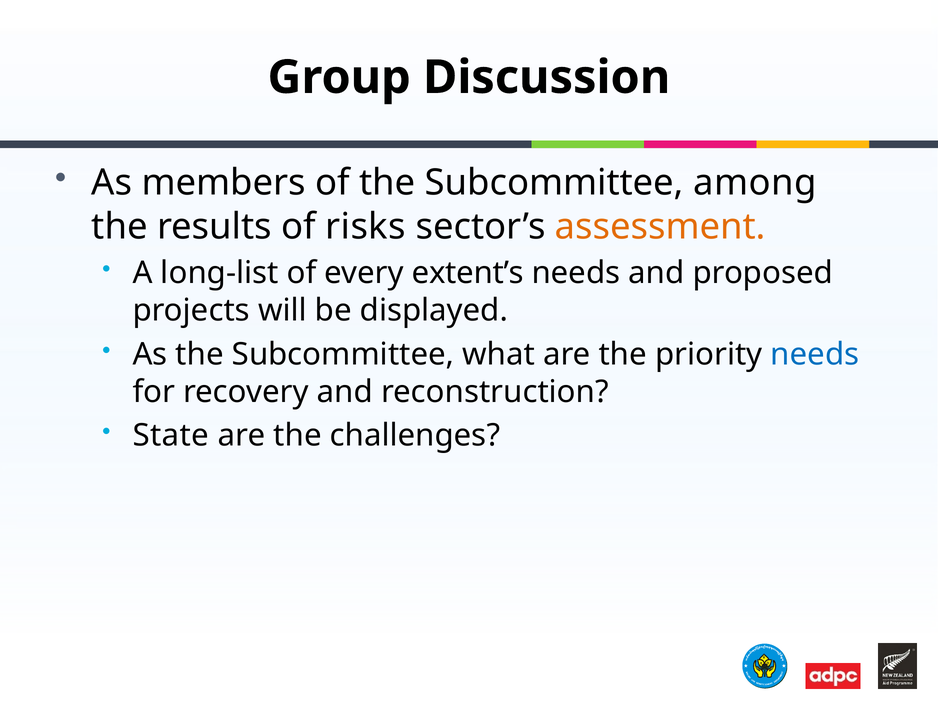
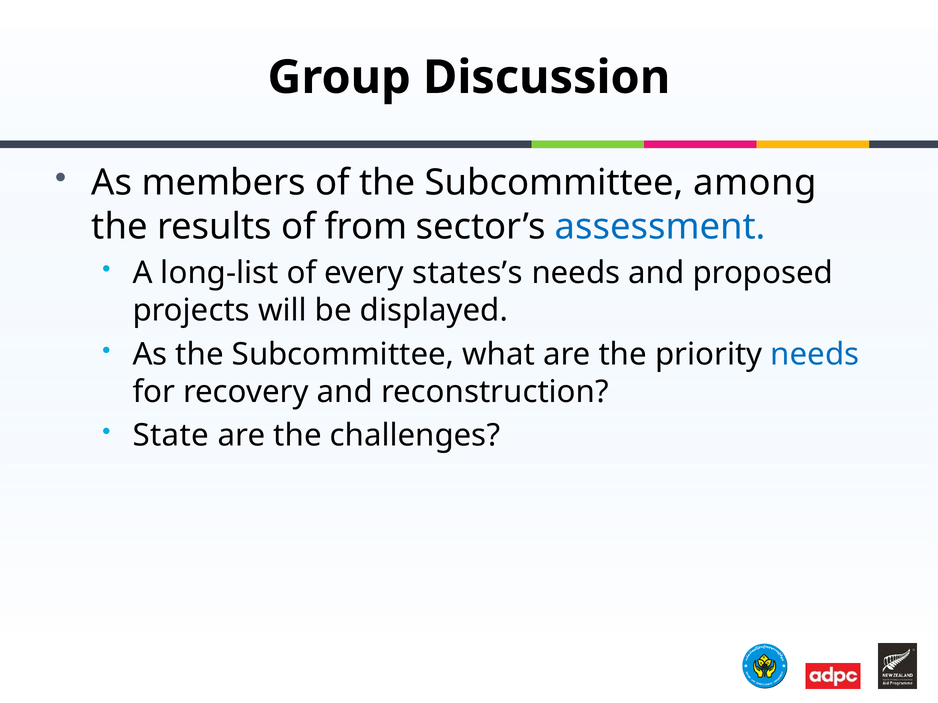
risks: risks -> from
assessment colour: orange -> blue
extent’s: extent’s -> states’s
